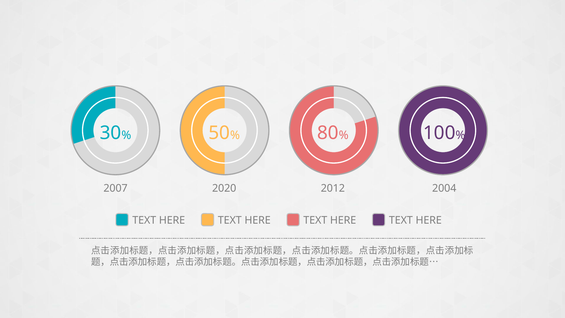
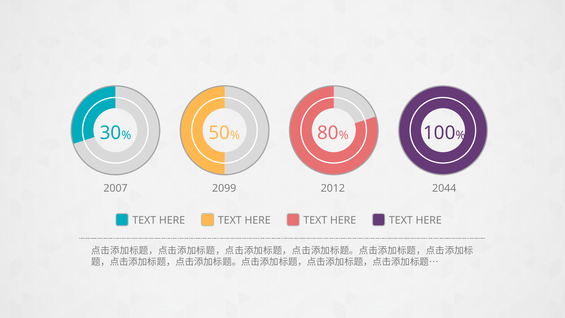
2020: 2020 -> 2099
2004: 2004 -> 2044
